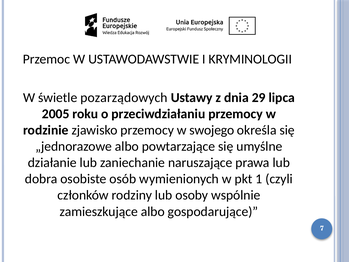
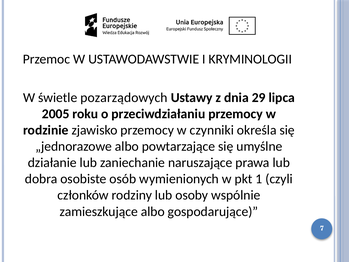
swojego: swojego -> czynniki
